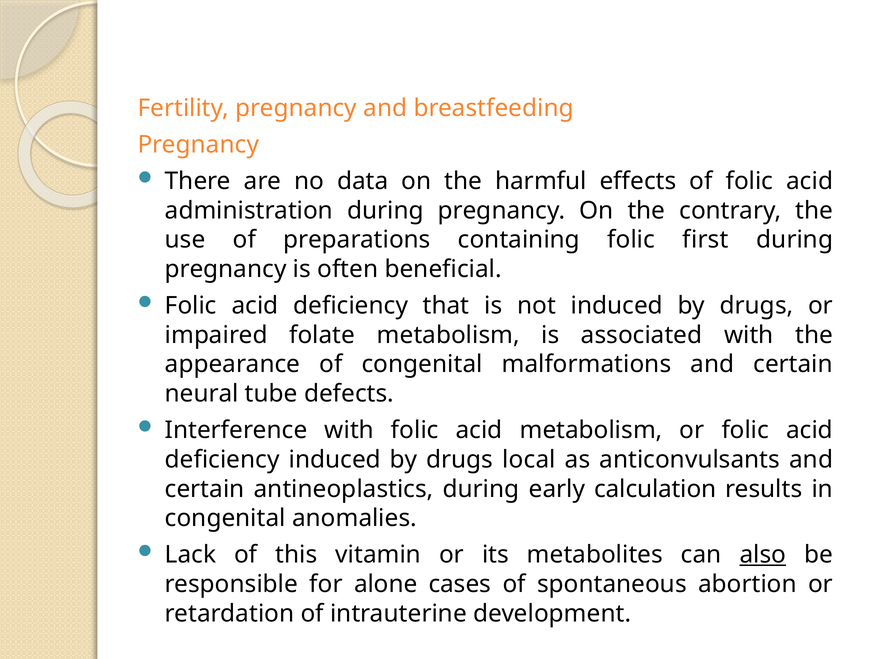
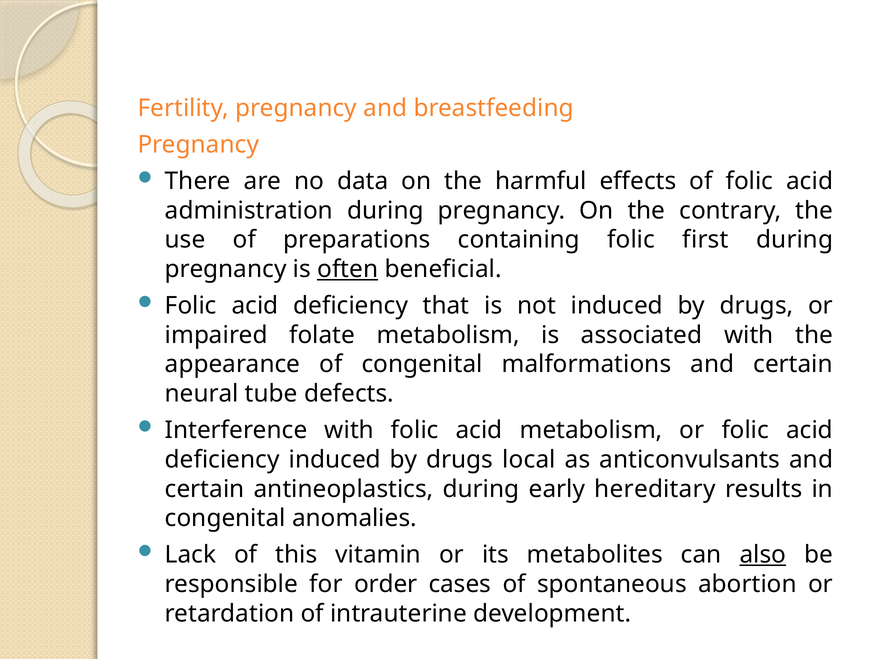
often underline: none -> present
calculation: calculation -> hereditary
alone: alone -> order
